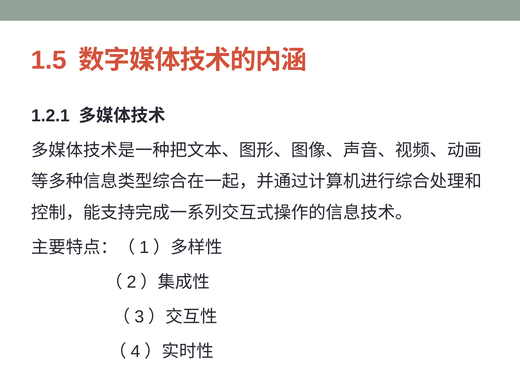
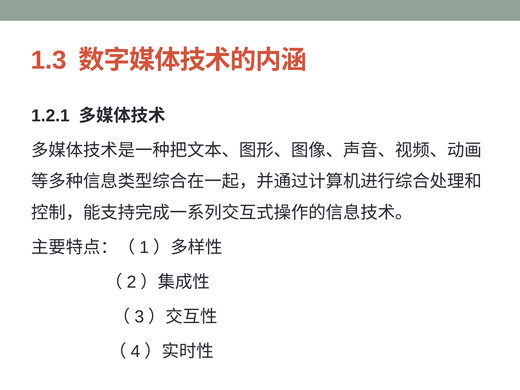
1.5: 1.5 -> 1.3
